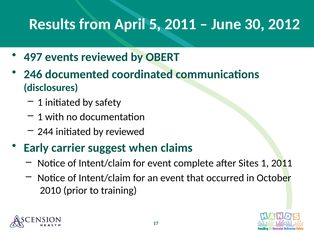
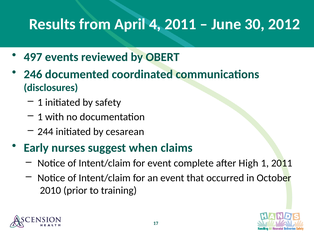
5: 5 -> 4
by reviewed: reviewed -> cesarean
carrier: carrier -> nurses
Sites: Sites -> High
